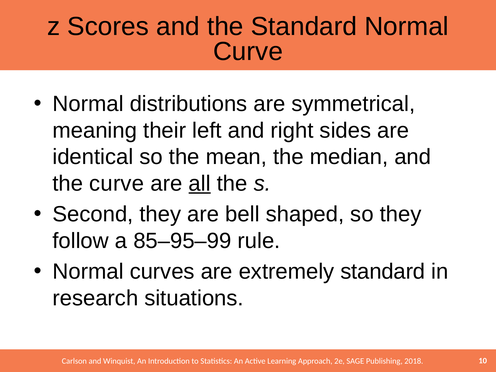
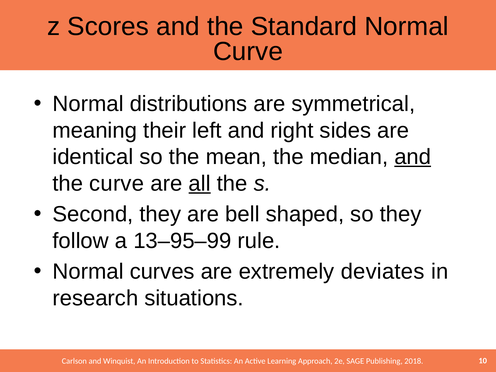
and at (413, 157) underline: none -> present
85–95–99: 85–95–99 -> 13–95–99
extremely standard: standard -> deviates
